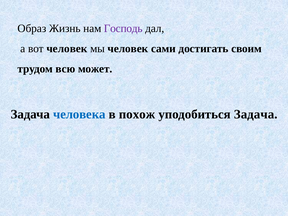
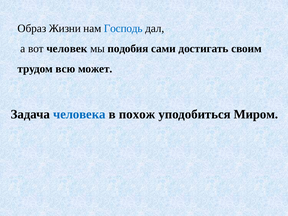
Жизнь: Жизнь -> Жизни
Господь colour: purple -> blue
мы человек: человек -> подобия
уподобиться Задача: Задача -> Миром
